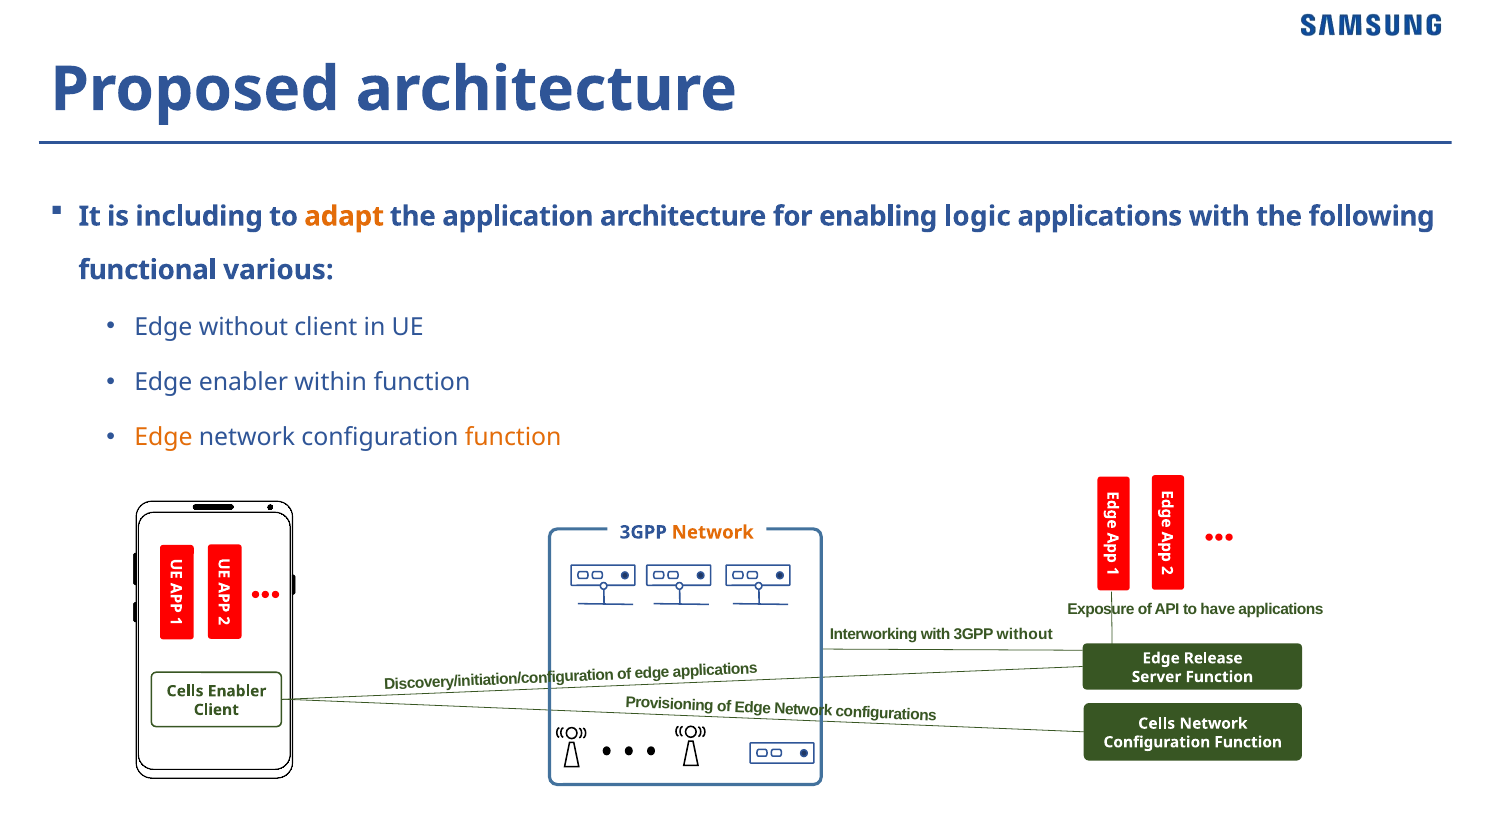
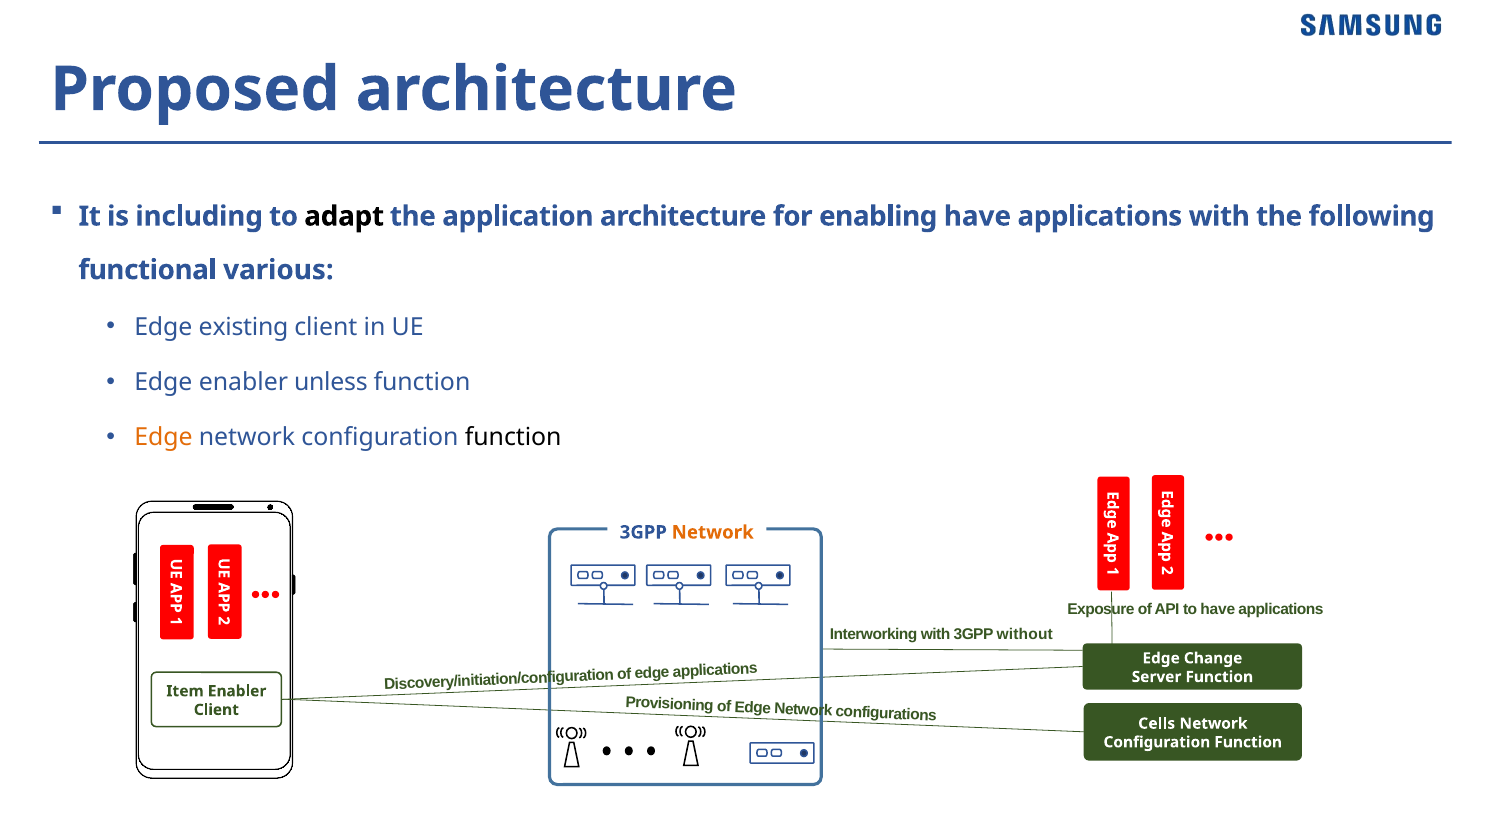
adapt colour: orange -> black
enabling logic: logic -> have
Edge without: without -> existing
within: within -> unless
function at (513, 438) colour: orange -> black
Release: Release -> Change
Cells at (185, 691): Cells -> Item
